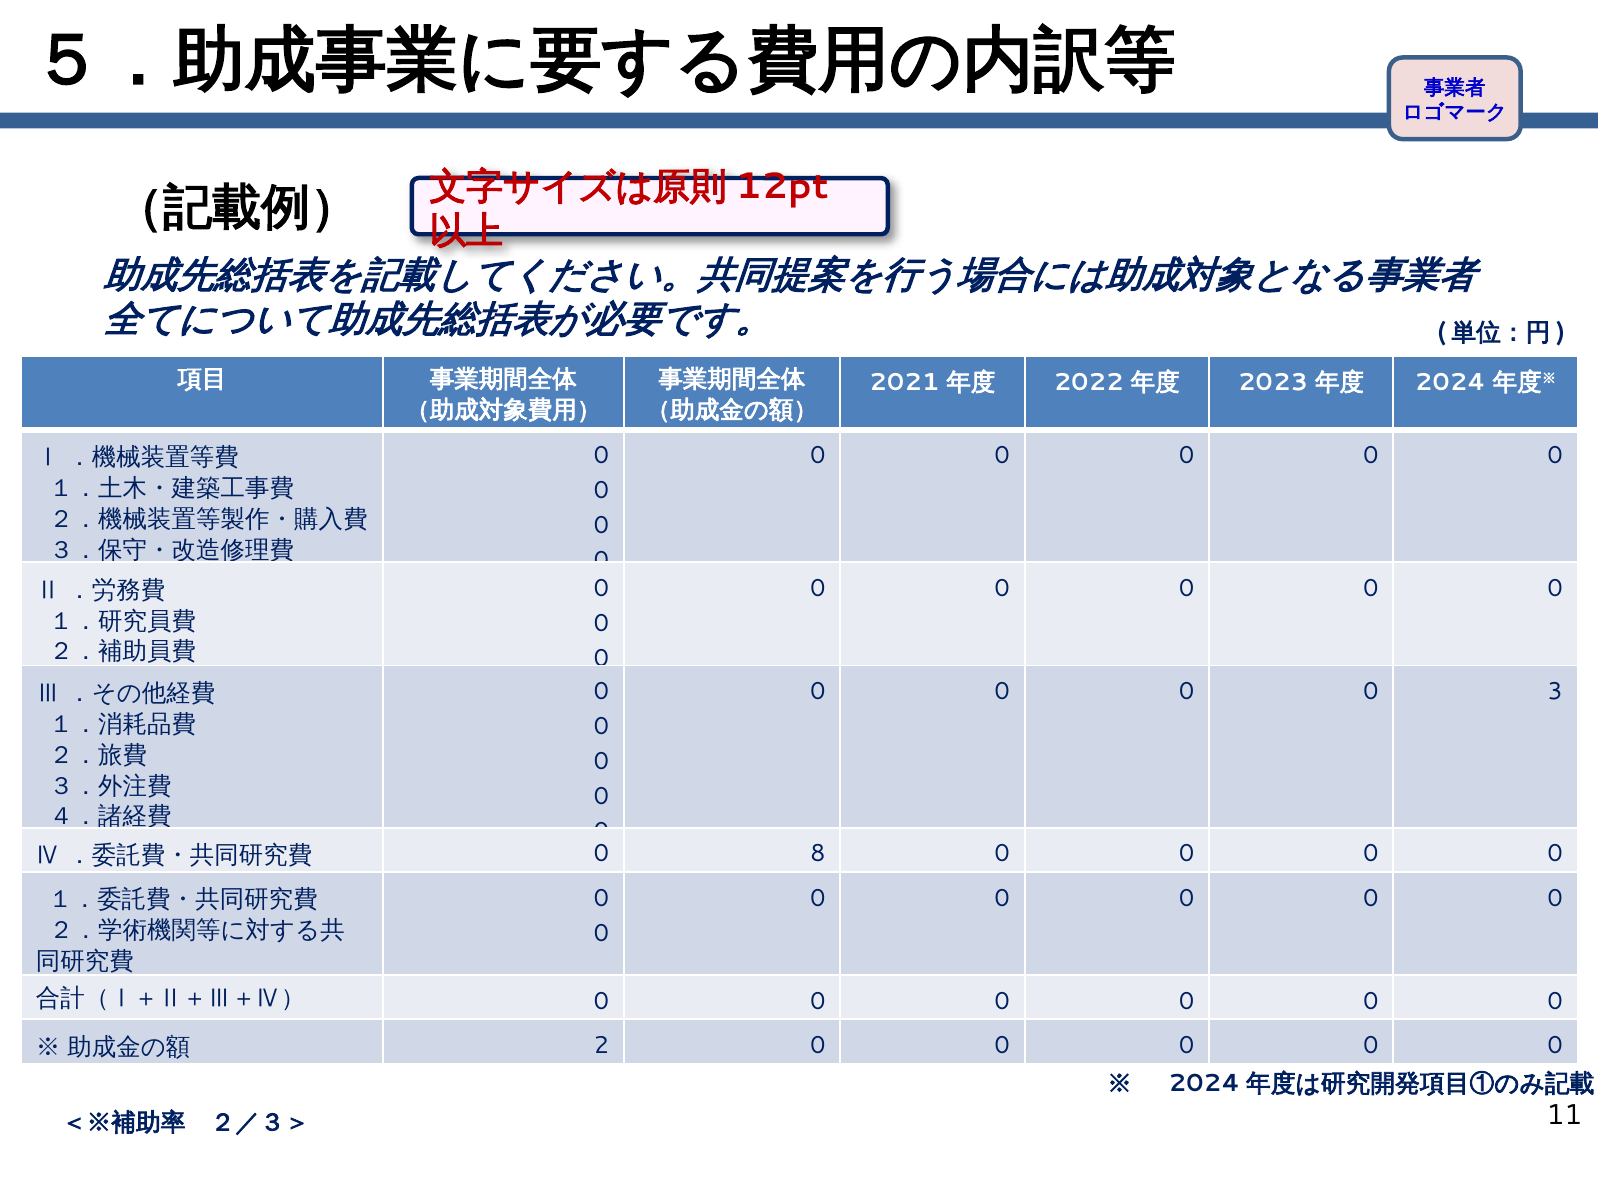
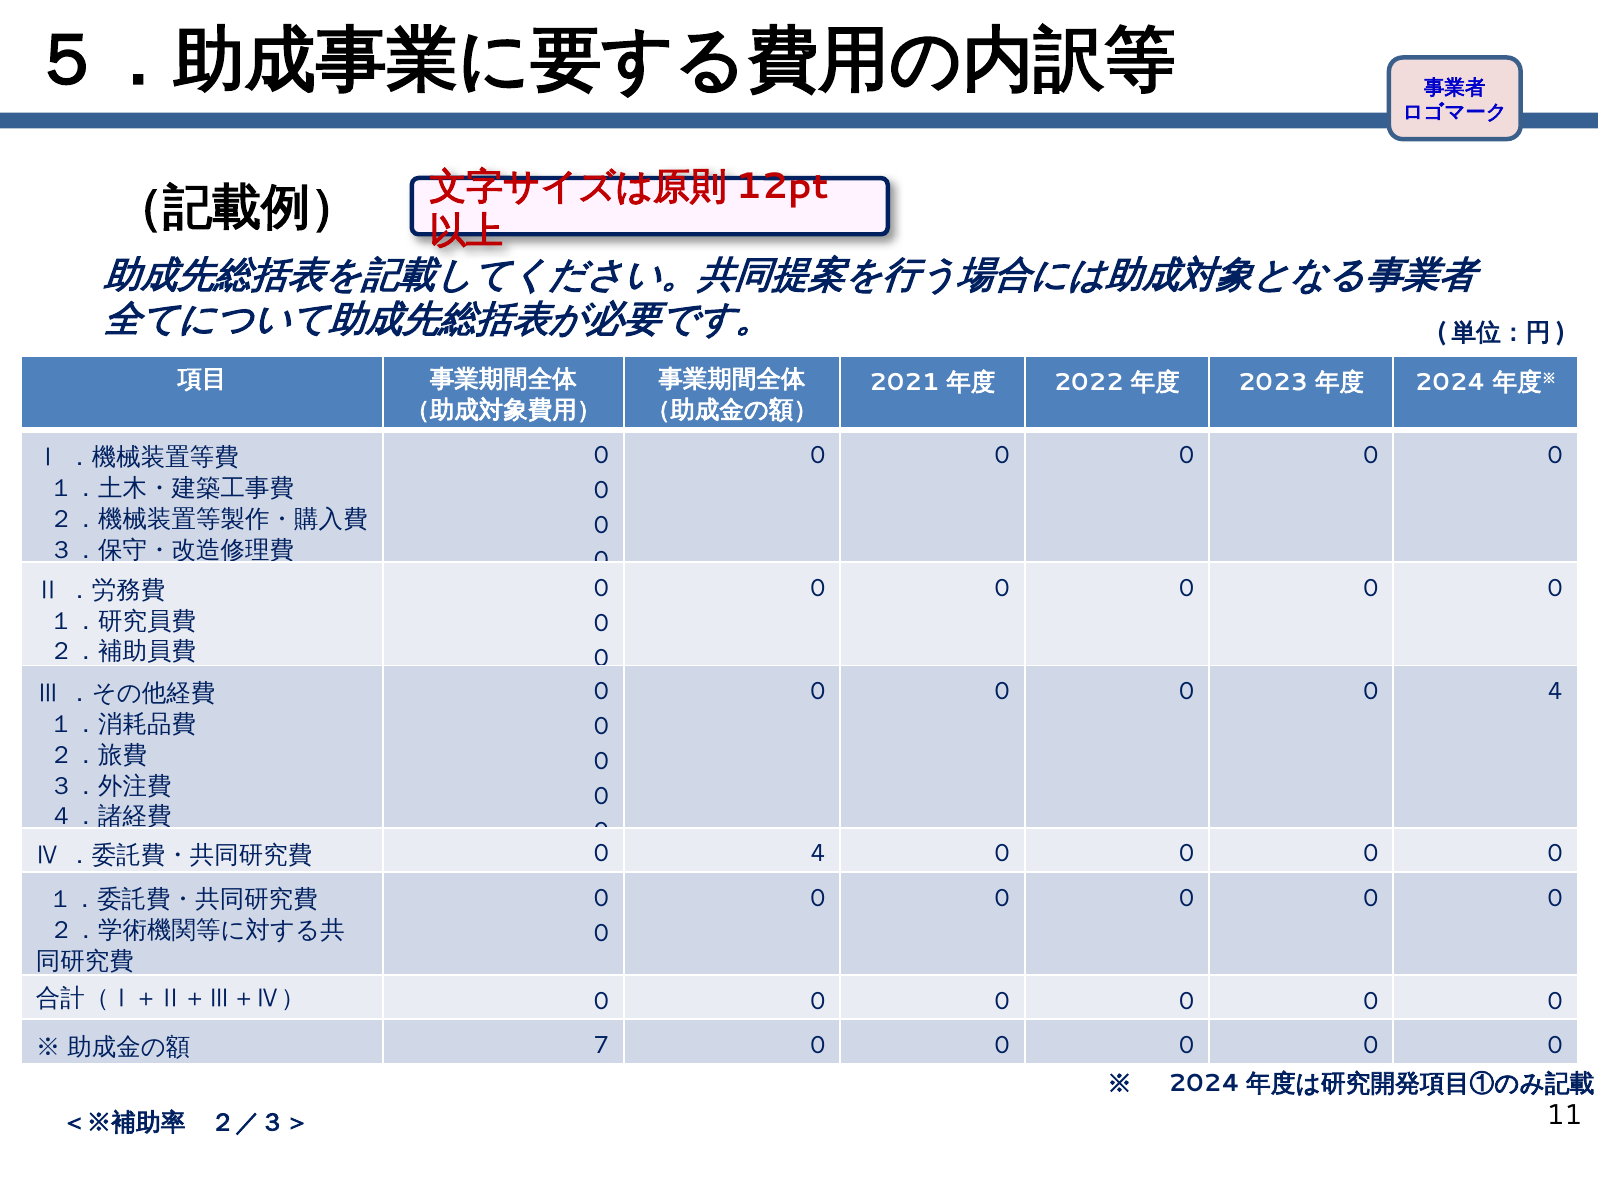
0 0 3: 3 -> 4
8 at (818, 854): 8 -> 4
2: 2 -> 7
